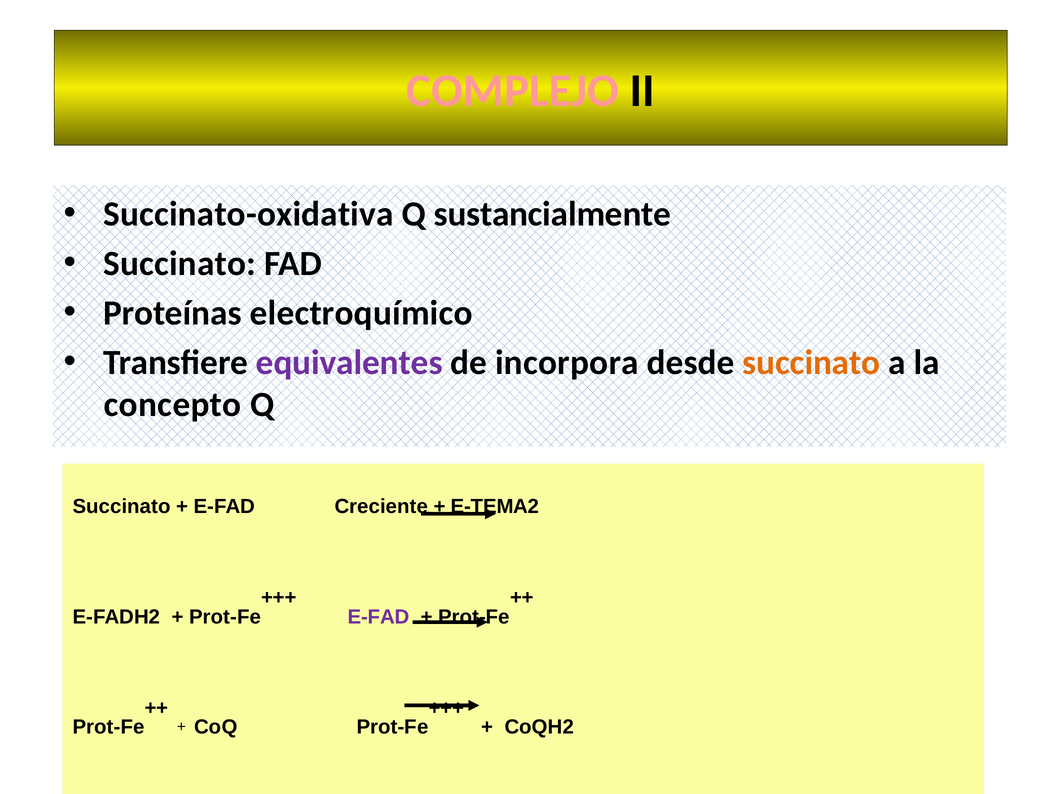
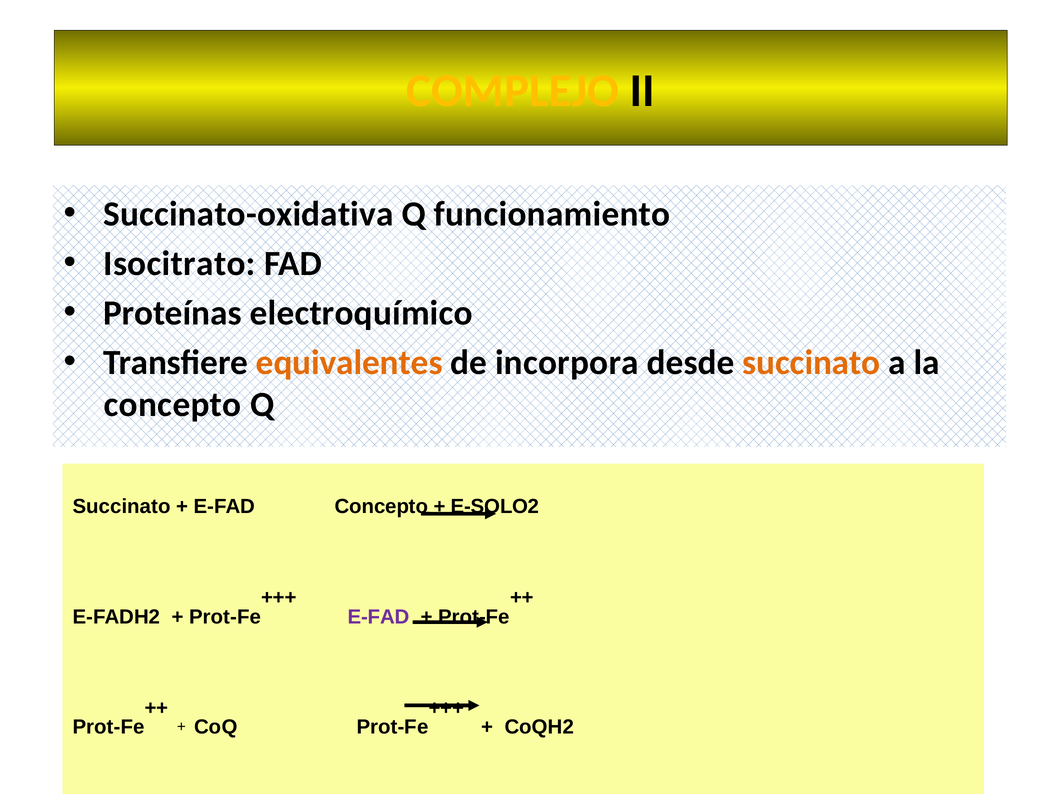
COMPLEJO colour: pink -> yellow
sustancialmente: sustancialmente -> funcionamiento
Succinato at (180, 264): Succinato -> Isocitrato
equivalentes colour: purple -> orange
E-FAD Creciente: Creciente -> Concepto
E-TEMA2: E-TEMA2 -> E-SOLO2
